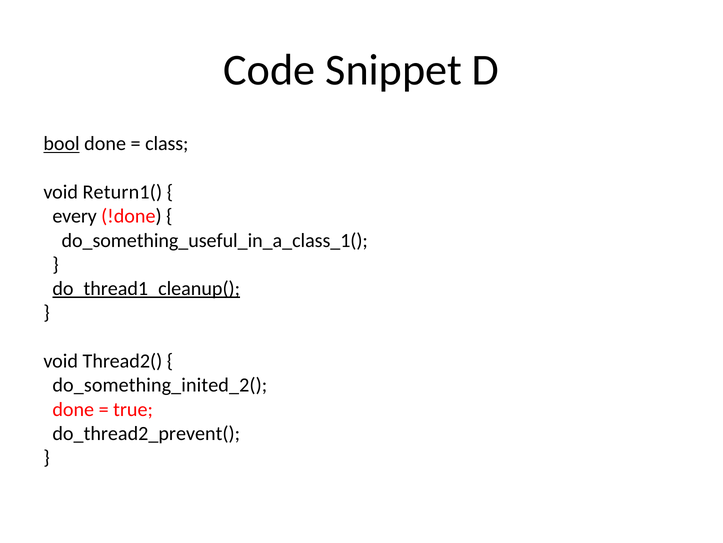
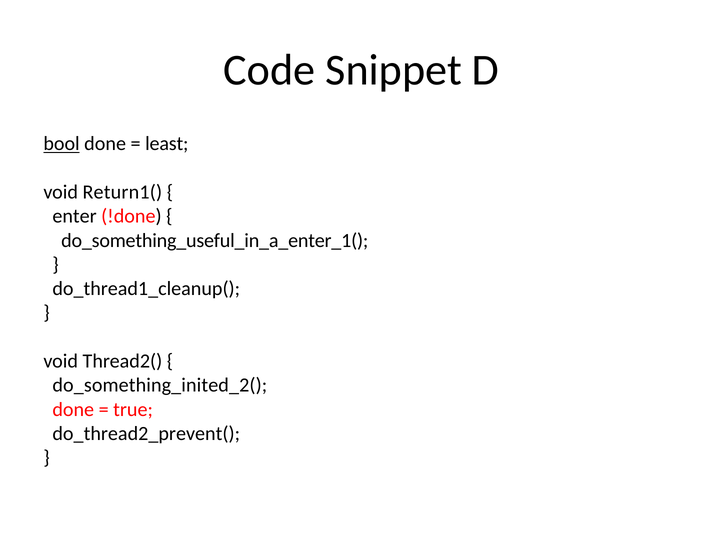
class: class -> least
every: every -> enter
do_something_useful_in_a_class_1(: do_something_useful_in_a_class_1( -> do_something_useful_in_a_enter_1(
do_thread1_cleanup( underline: present -> none
